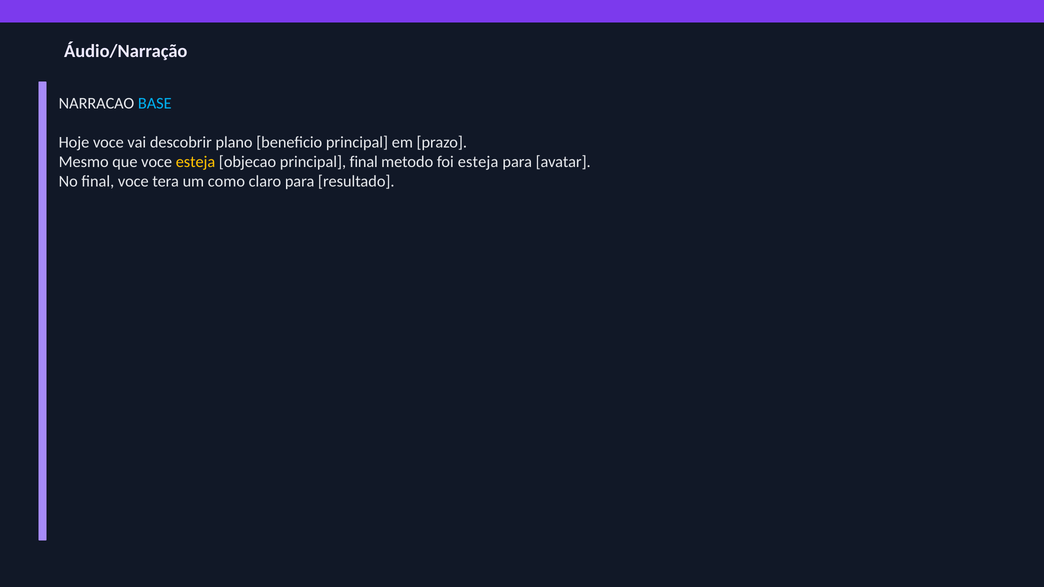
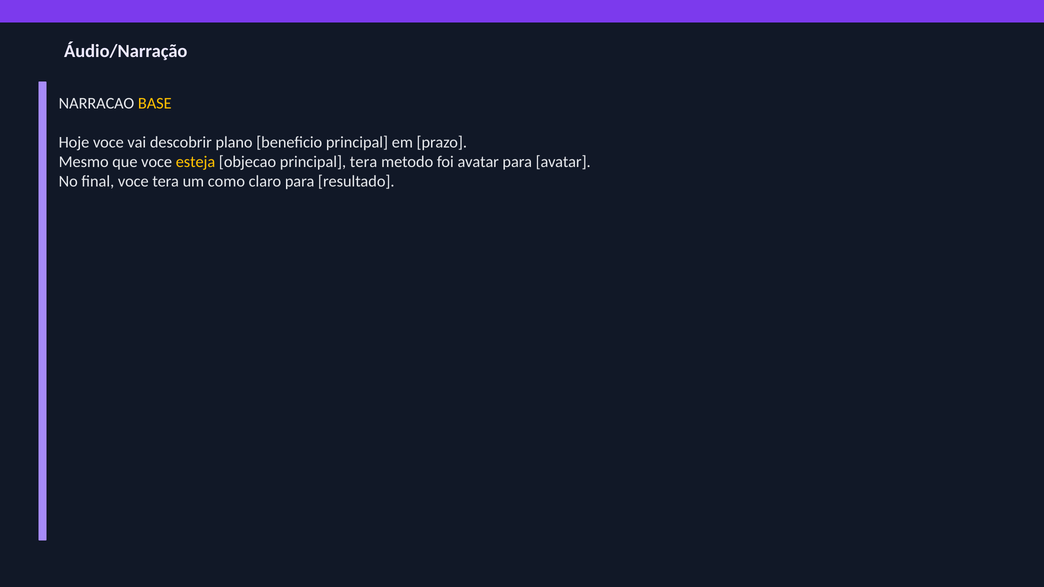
BASE colour: light blue -> yellow
principal final: final -> tera
foi esteja: esteja -> avatar
